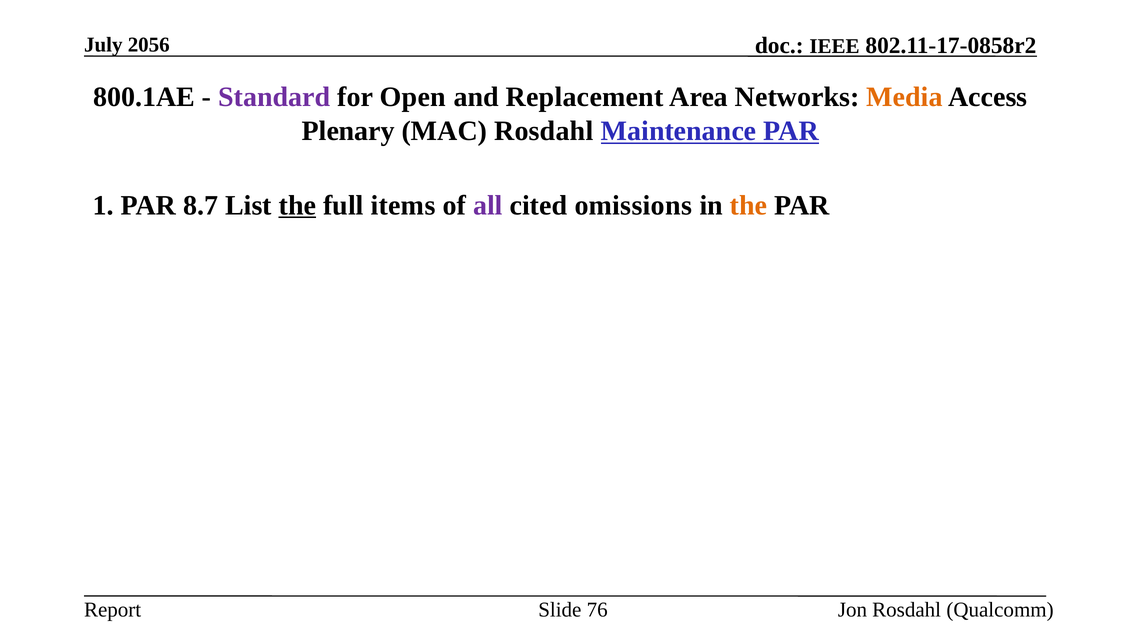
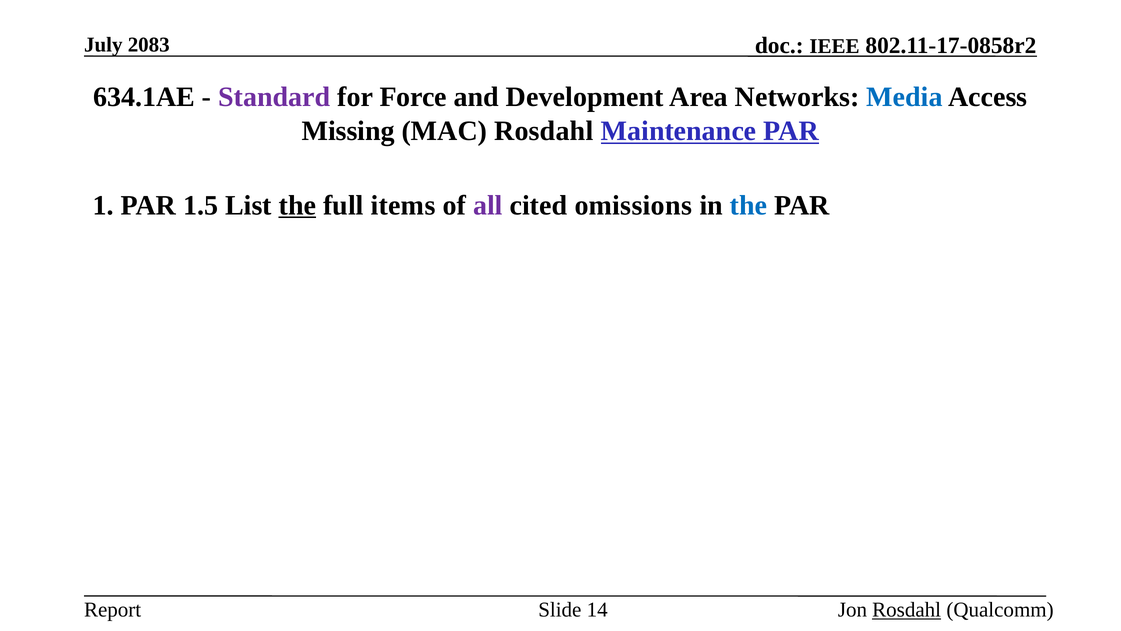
2056: 2056 -> 2083
800.1AE: 800.1AE -> 634.1AE
Open: Open -> Force
Replacement: Replacement -> Development
Media colour: orange -> blue
Plenary: Plenary -> Missing
8.7: 8.7 -> 1.5
the at (748, 205) colour: orange -> blue
76: 76 -> 14
Rosdahl at (907, 609) underline: none -> present
